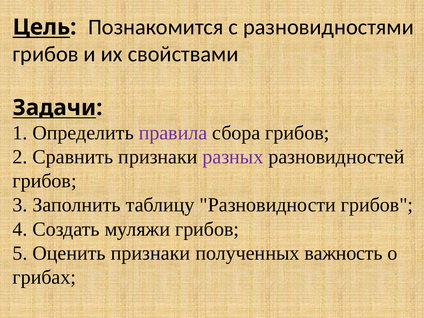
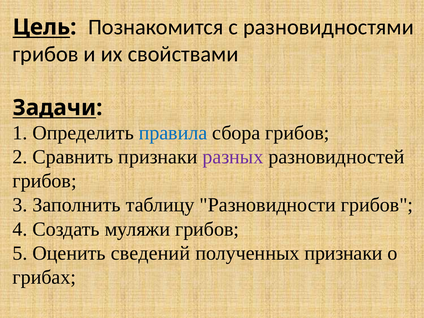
правила colour: purple -> blue
Оценить признаки: признаки -> сведений
полученных важность: важность -> признаки
